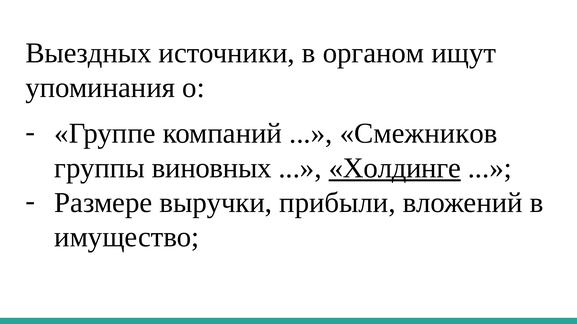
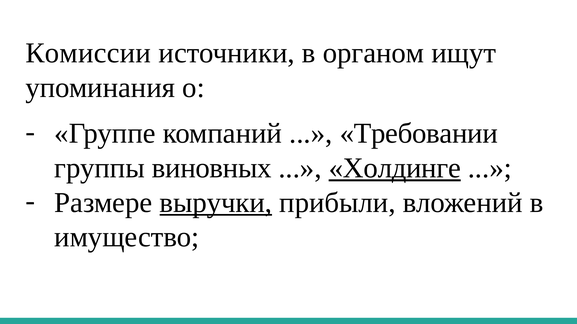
Выездных: Выездных -> Комиссии
Смежников: Смежников -> Требовании
выручки underline: none -> present
